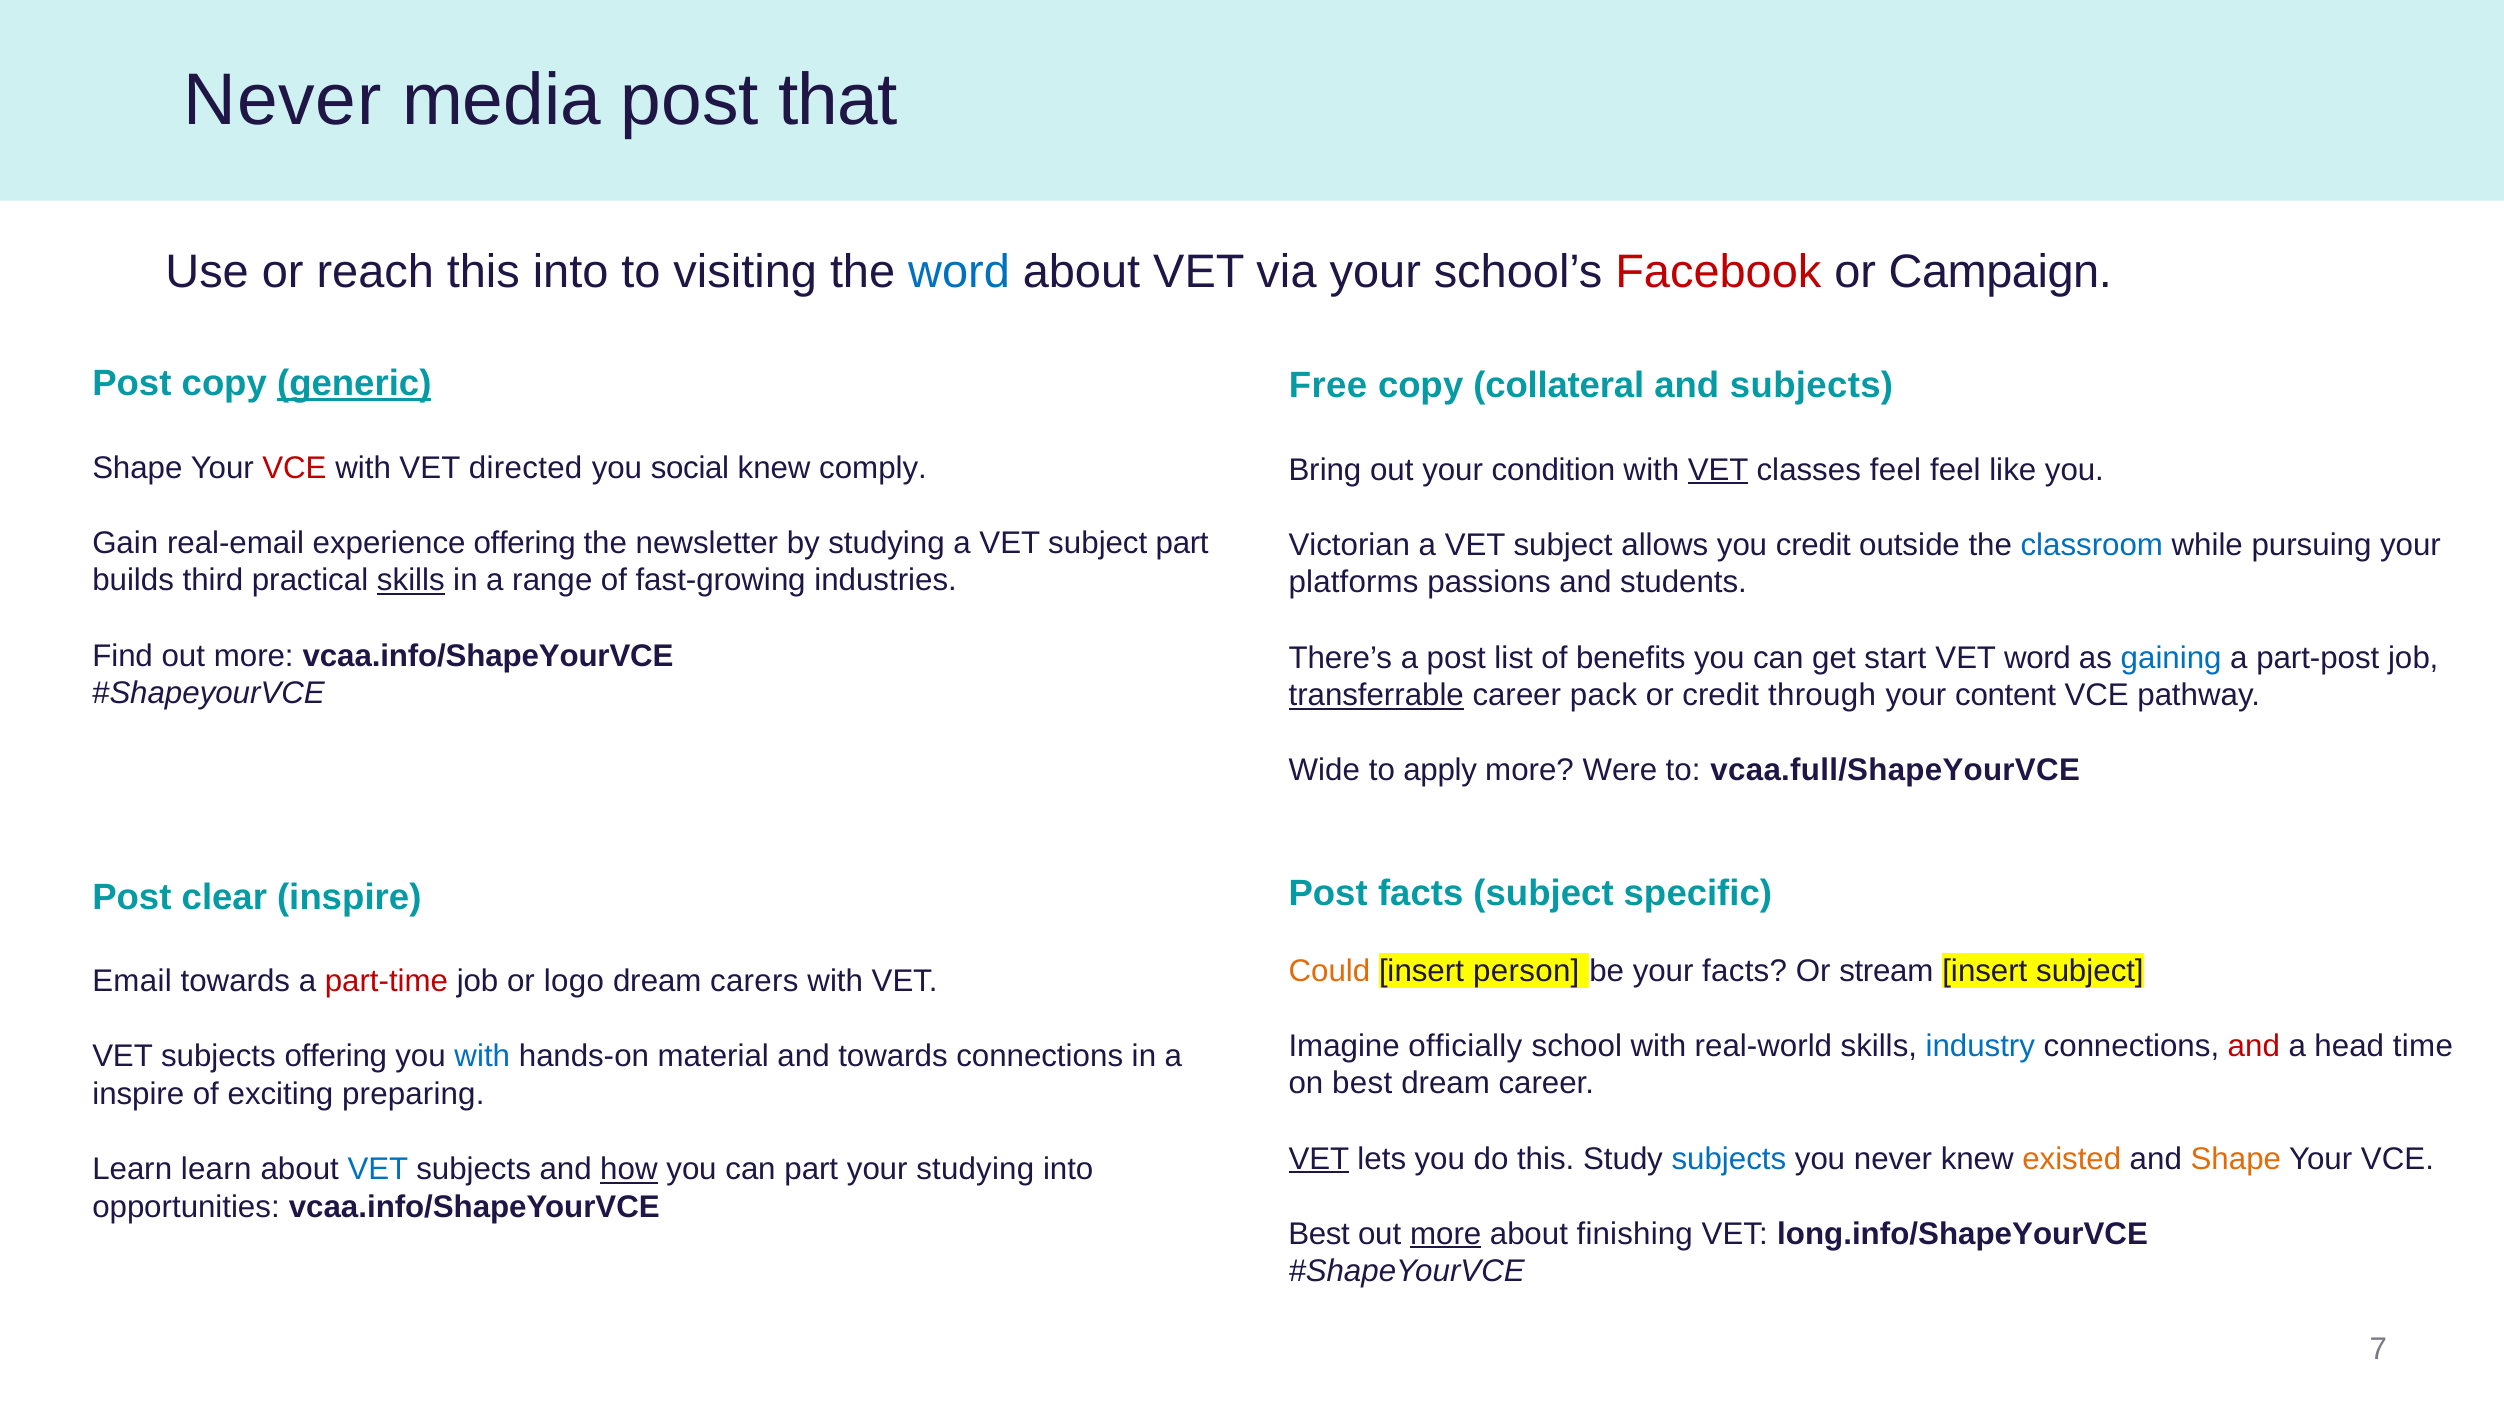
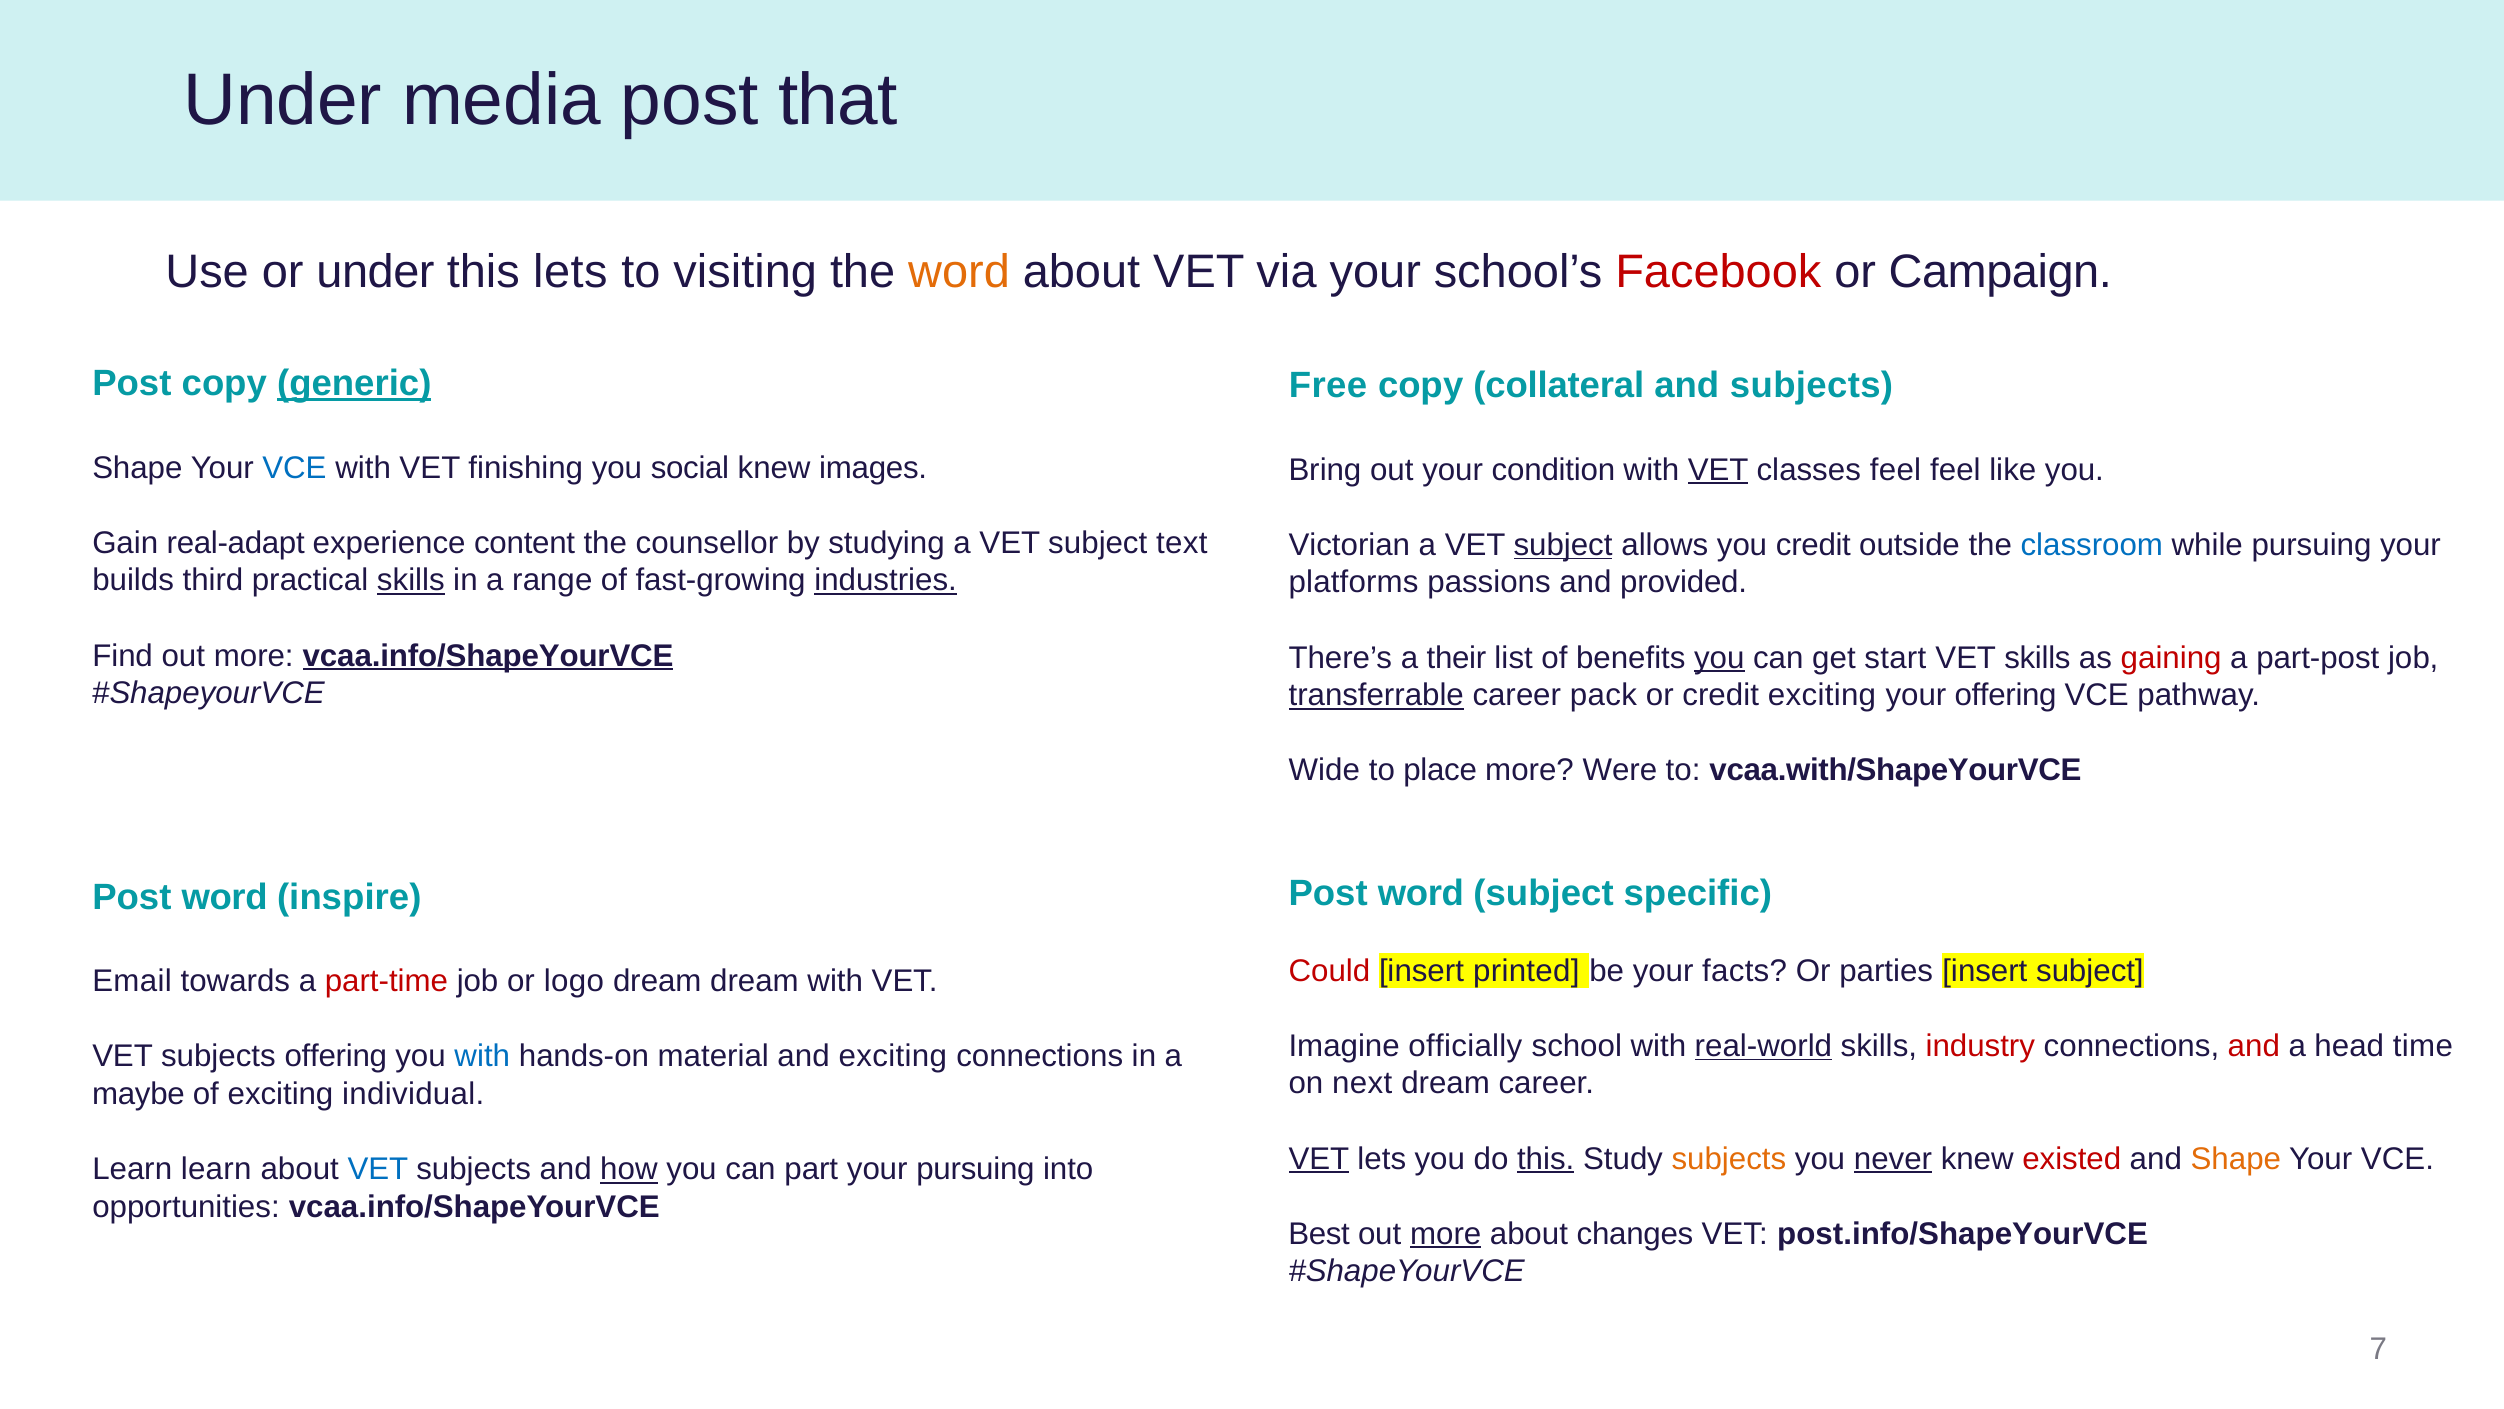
Never at (283, 100): Never -> Under
or reach: reach -> under
this into: into -> lets
word at (959, 272) colour: blue -> orange
VCE at (294, 468) colour: red -> blue
directed: directed -> finishing
comply: comply -> images
real-email: real-email -> real-adapt
experience offering: offering -> content
newsletter: newsletter -> counsellor
subject part: part -> text
subject at (1563, 545) underline: none -> present
industries underline: none -> present
students: students -> provided
vcaa.info/ShapeYourVCE at (488, 656) underline: none -> present
a post: post -> their
you at (1719, 657) underline: none -> present
VET word: word -> skills
gaining colour: blue -> red
credit through: through -> exciting
your content: content -> offering
apply: apply -> place
vcaa.full/ShapeYourVCE: vcaa.full/ShapeYourVCE -> vcaa.with/ShapeYourVCE
facts at (1421, 893): facts -> word
clear at (224, 897): clear -> word
Could colour: orange -> red
person: person -> printed
stream: stream -> parties
dream carers: carers -> dream
real-world underline: none -> present
industry colour: blue -> red
and towards: towards -> exciting
on best: best -> next
inspire at (138, 1094): inspire -> maybe
preparing: preparing -> individual
this at (1546, 1158) underline: none -> present
subjects at (1729, 1158) colour: blue -> orange
never at (1893, 1158) underline: none -> present
existed colour: orange -> red
your studying: studying -> pursuing
finishing: finishing -> changes
long.info/ShapeYourVCE: long.info/ShapeYourVCE -> post.info/ShapeYourVCE
